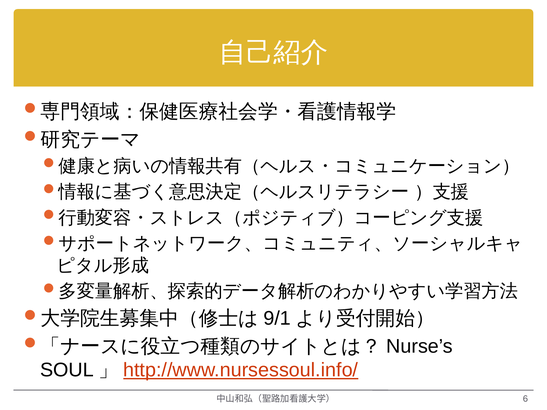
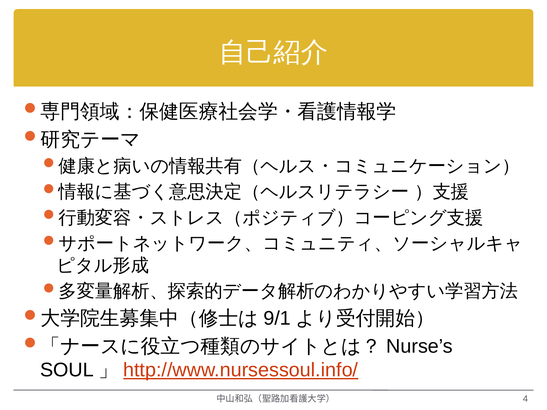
6: 6 -> 4
